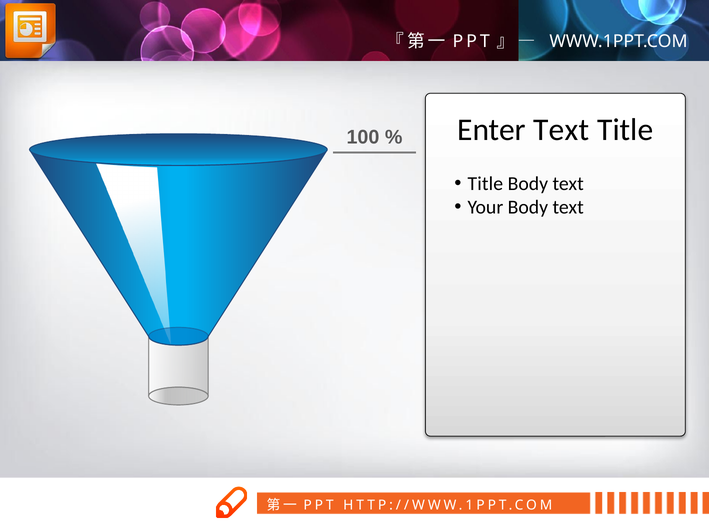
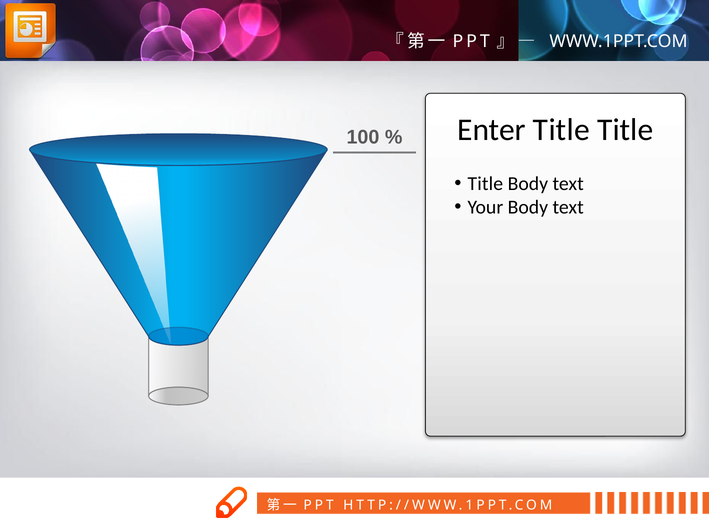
Enter Text: Text -> Title
